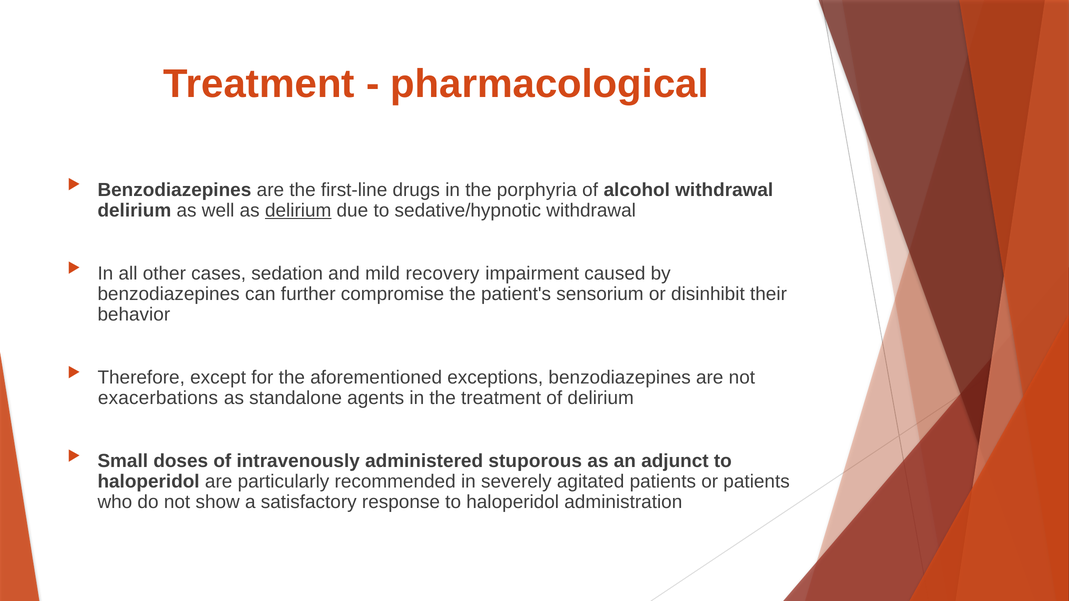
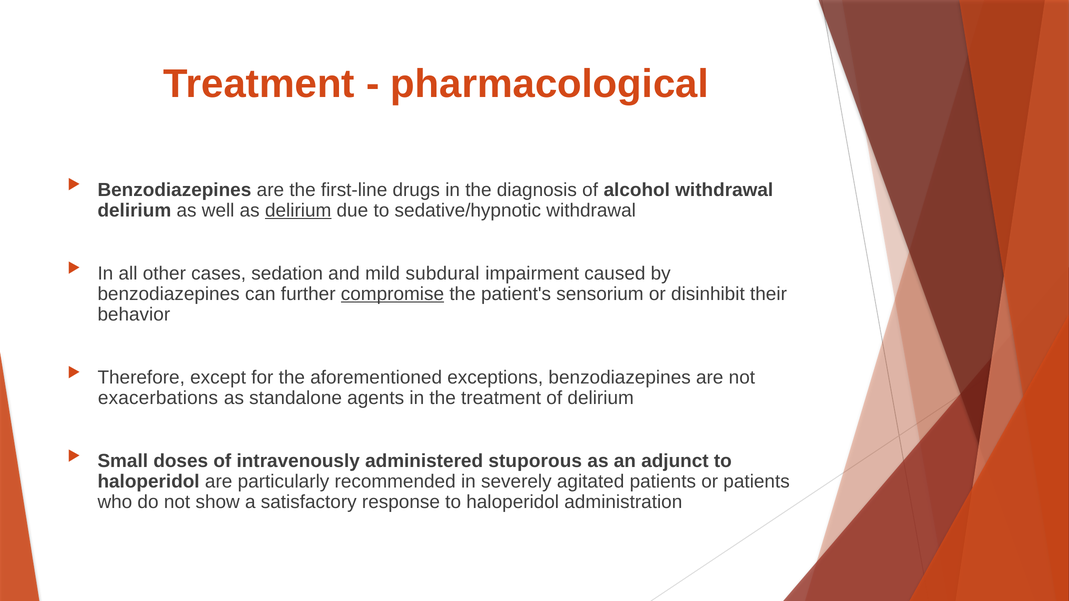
porphyria: porphyria -> diagnosis
recovery: recovery -> subdural
compromise underline: none -> present
